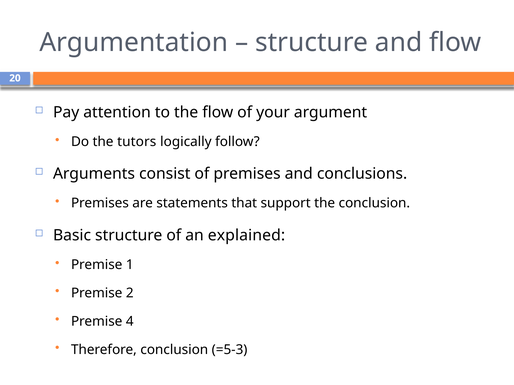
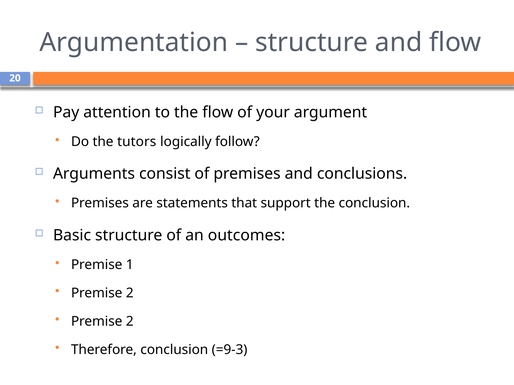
explained: explained -> outcomes
4 at (130, 322): 4 -> 2
=5-3: =5-3 -> =9-3
